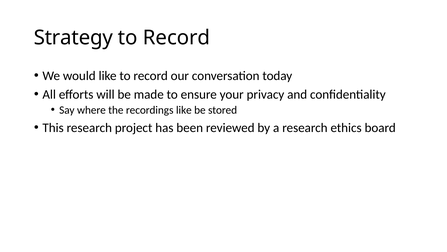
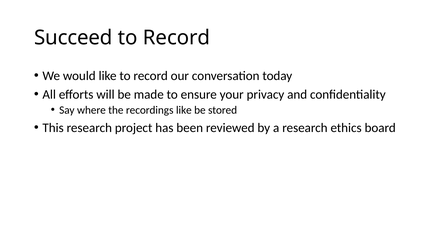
Strategy: Strategy -> Succeed
